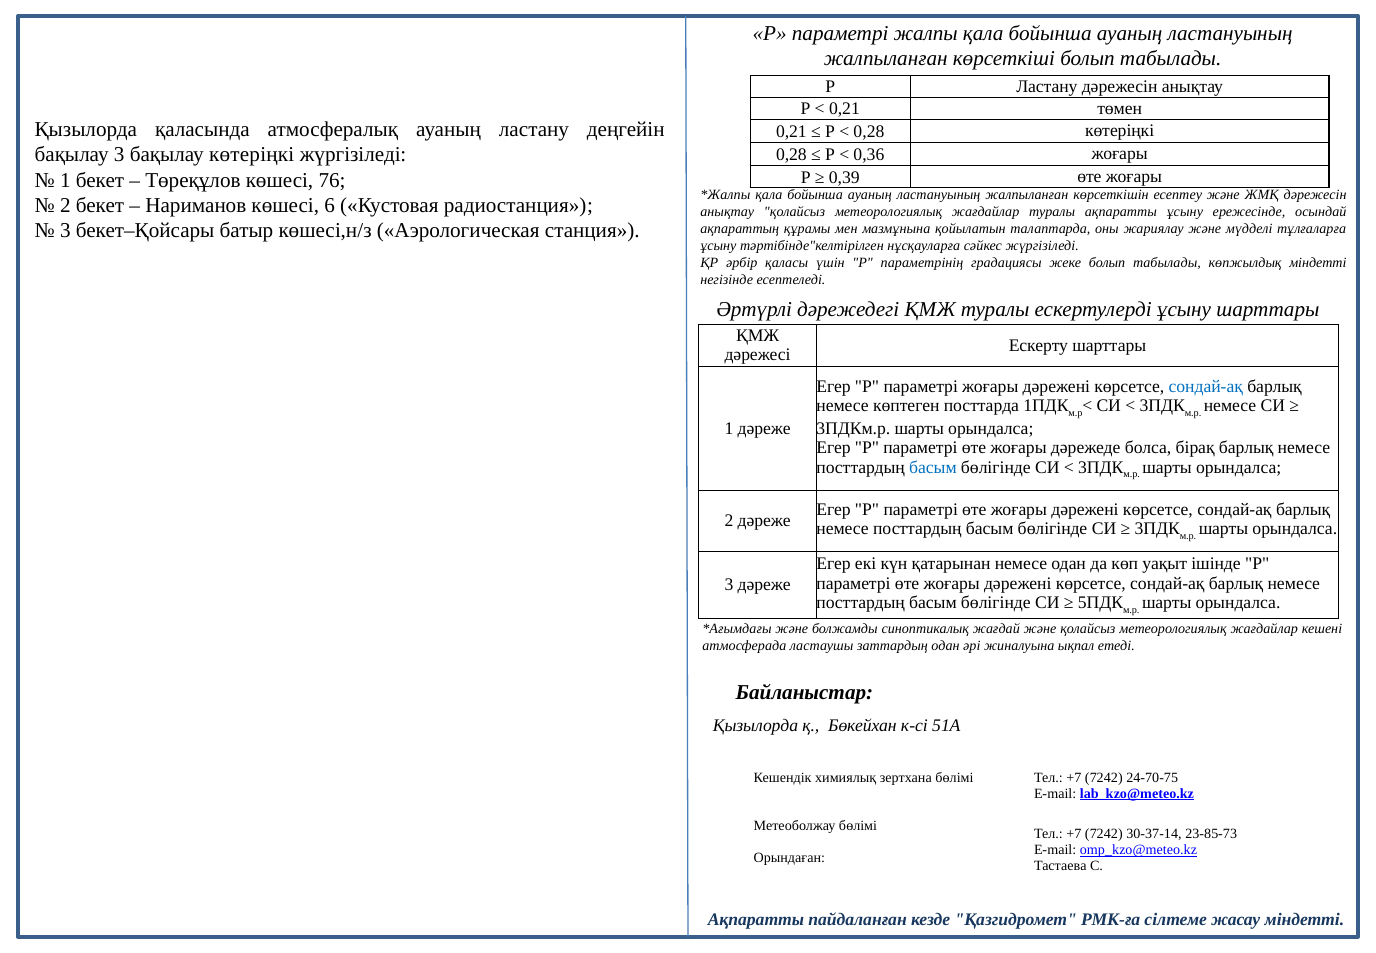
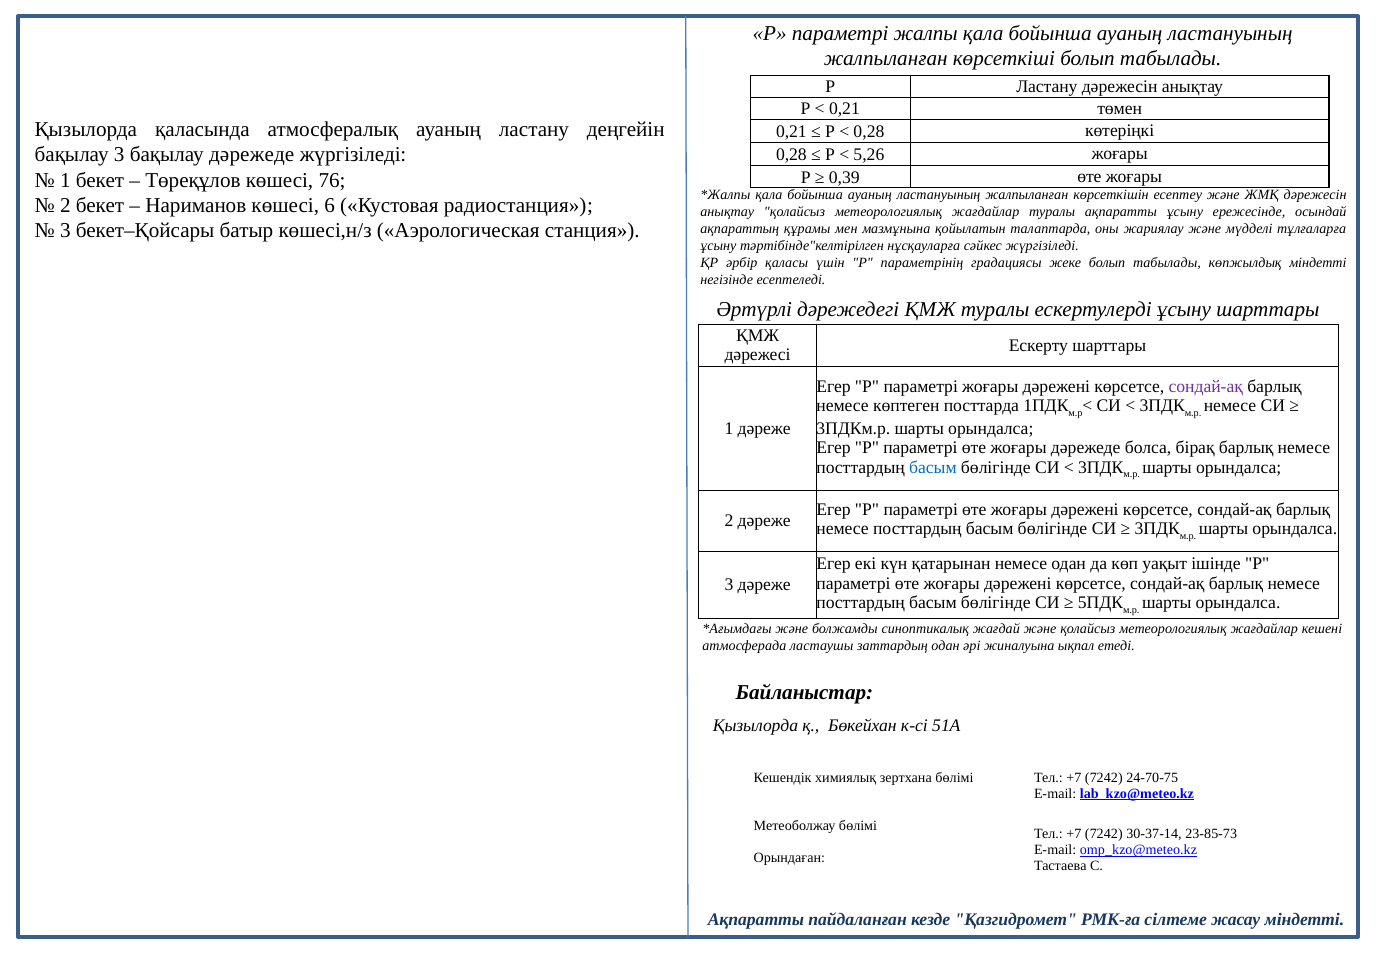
бақылау көтеріңкі: көтеріңкі -> дәрежеде
0,36: 0,36 -> 5,26
сондай-ақ at (1206, 386) colour: blue -> purple
